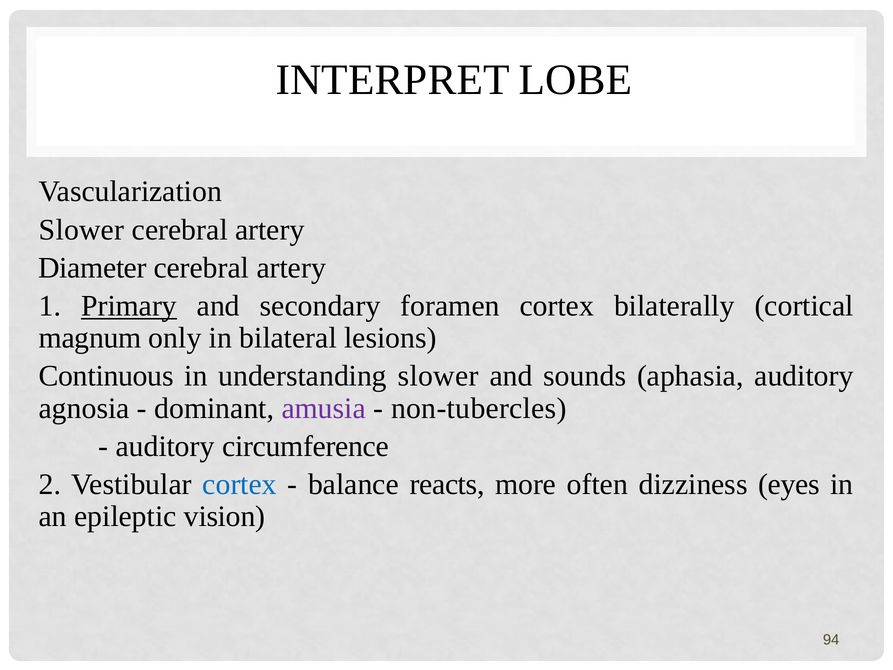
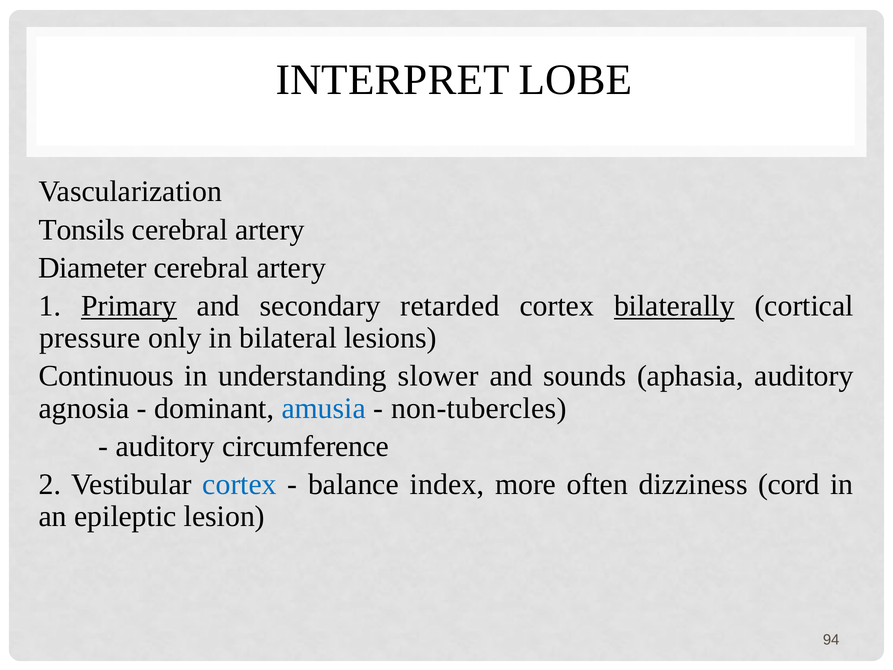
Slower at (81, 230): Slower -> Tonsils
foramen: foramen -> retarded
bilaterally underline: none -> present
magnum: magnum -> pressure
amusia colour: purple -> blue
reacts: reacts -> index
eyes: eyes -> cord
vision: vision -> lesion
